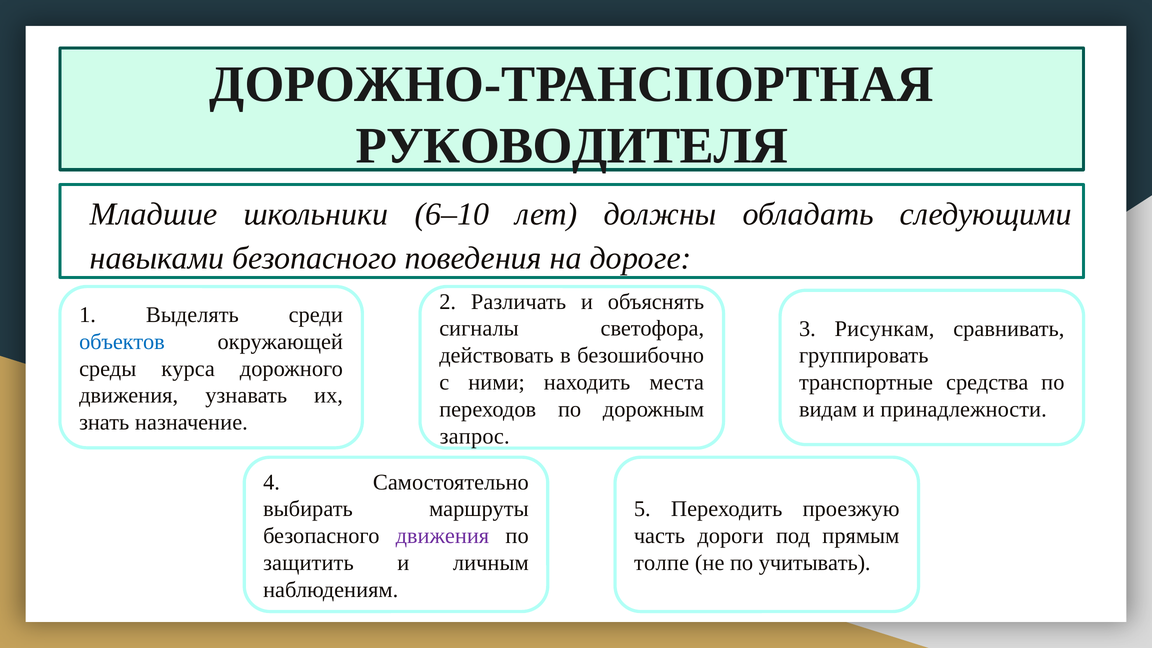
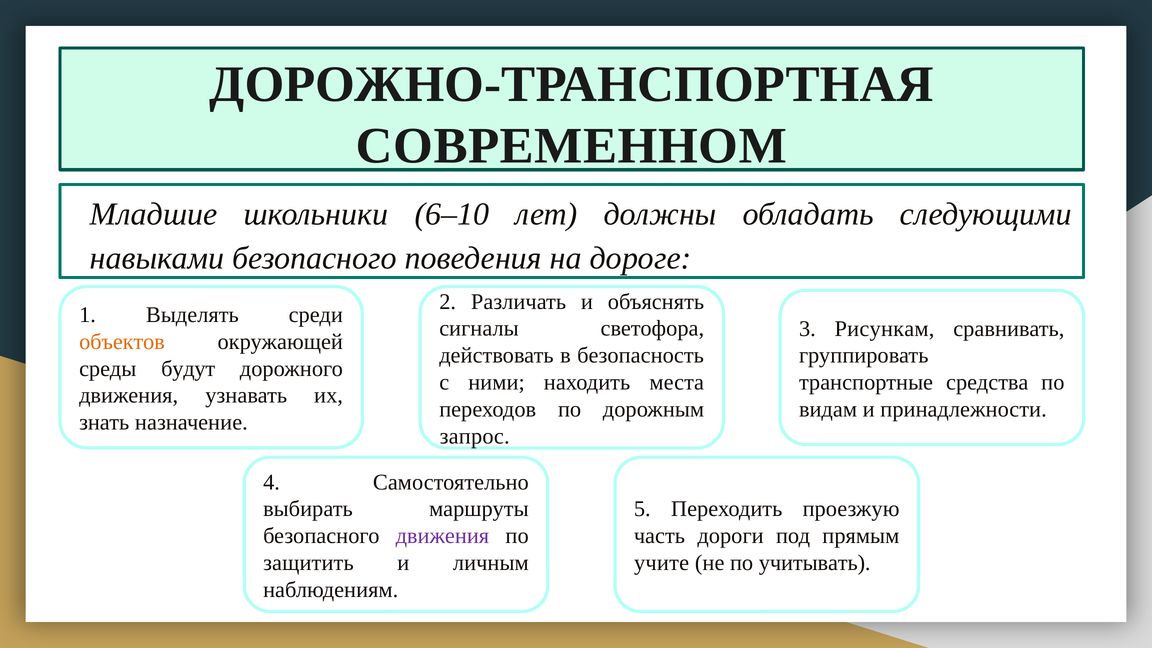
РУКОВОДИТЕЛЯ: РУКОВОДИТЕЛЯ -> СОВРЕМЕННОМ
объектов colour: blue -> orange
безошибочно: безошибочно -> безопасность
курса: курса -> будут
толпе: толпе -> учите
